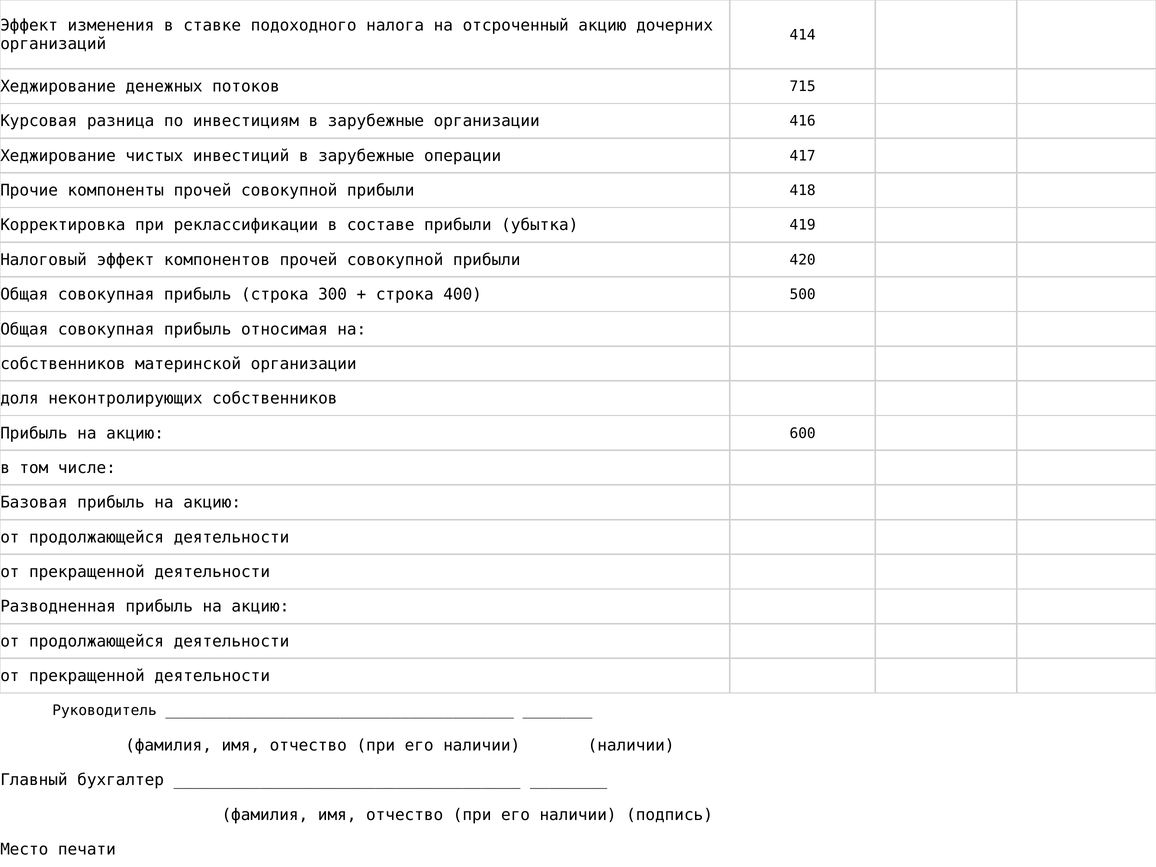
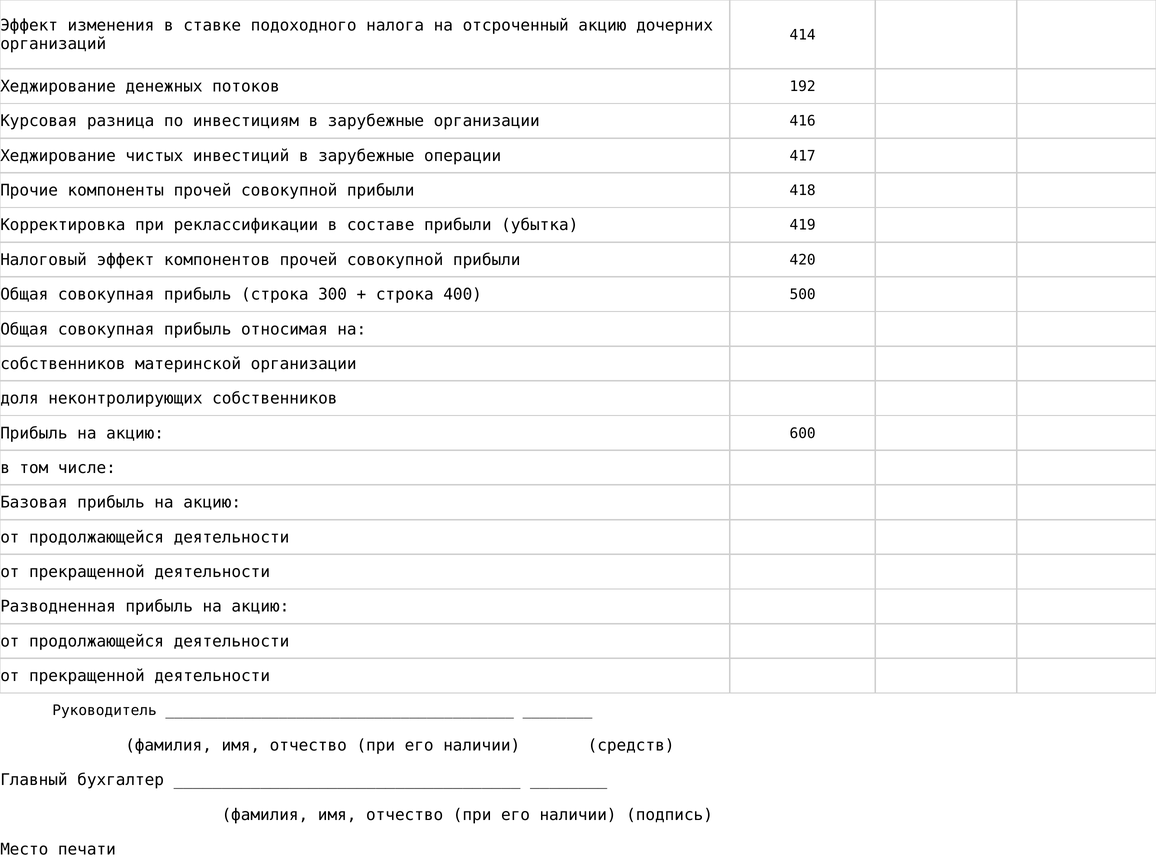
715: 715 -> 192
наличии наличии: наличии -> средств
